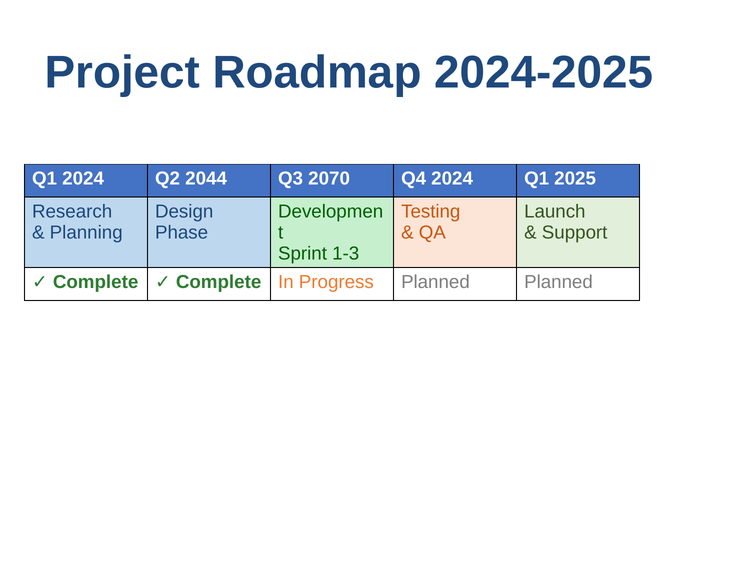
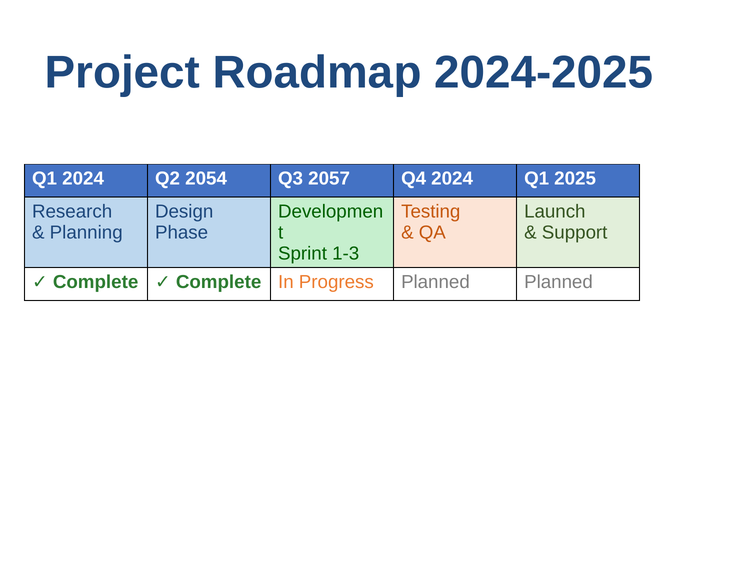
2044: 2044 -> 2054
2070: 2070 -> 2057
